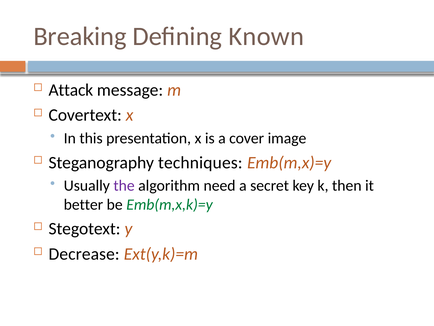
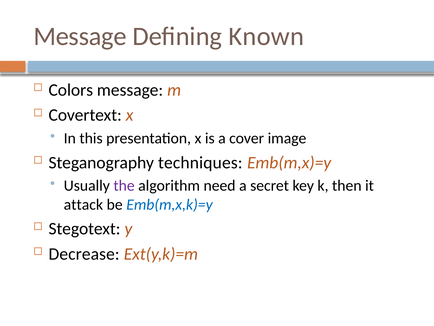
Breaking at (80, 36): Breaking -> Message
Attack: Attack -> Colors
better: better -> attack
Emb(m,x,k)=y colour: green -> blue
